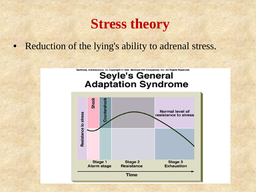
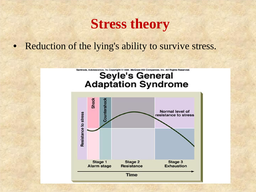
adrenal: adrenal -> survive
